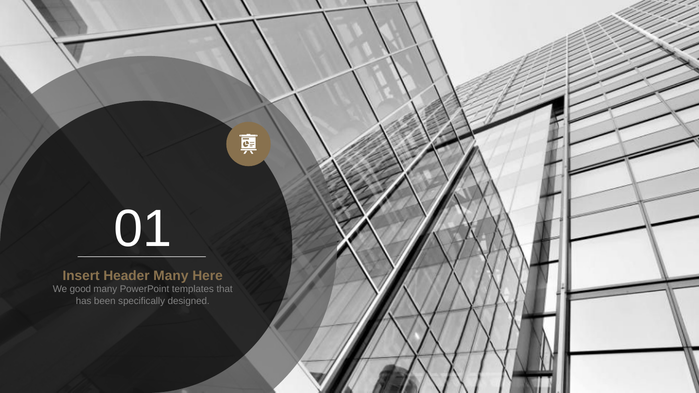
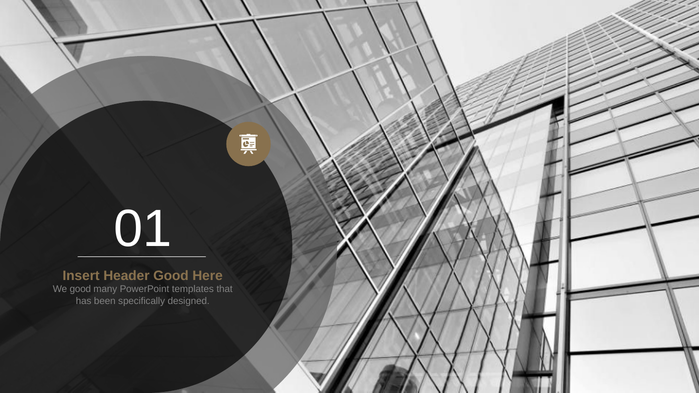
Header Many: Many -> Good
